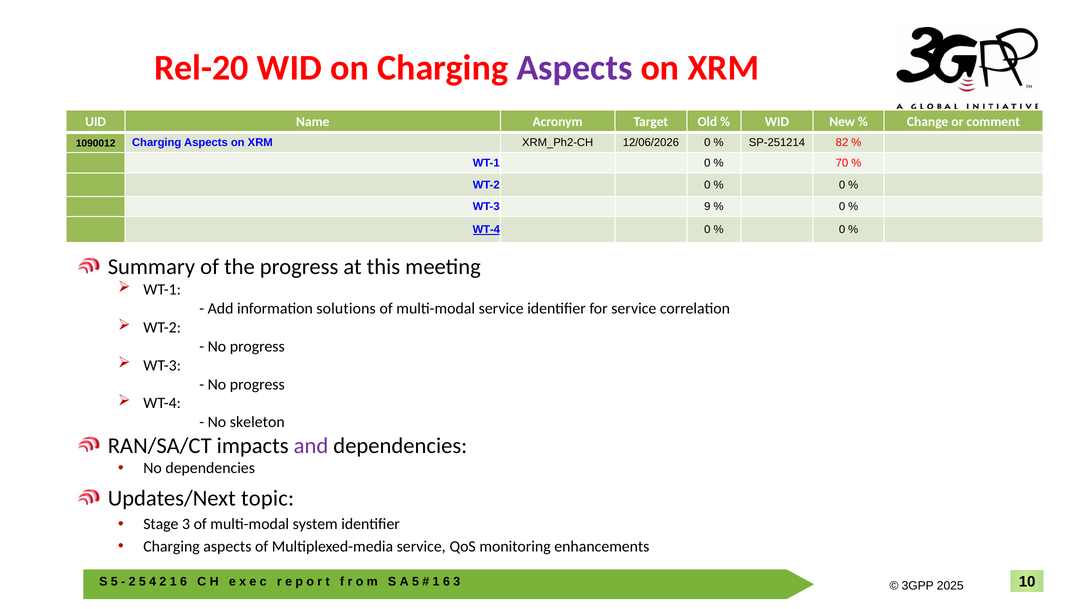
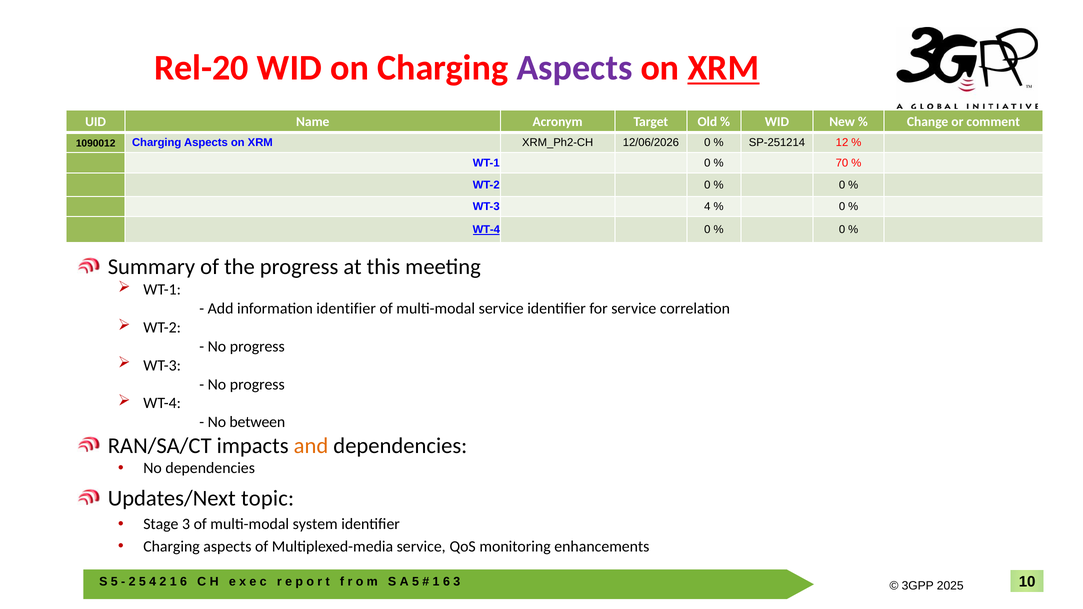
XRM at (723, 68) underline: none -> present
82: 82 -> 12
WT-3 9: 9 -> 4
information solutions: solutions -> identifier
skeleton: skeleton -> between
and colour: purple -> orange
